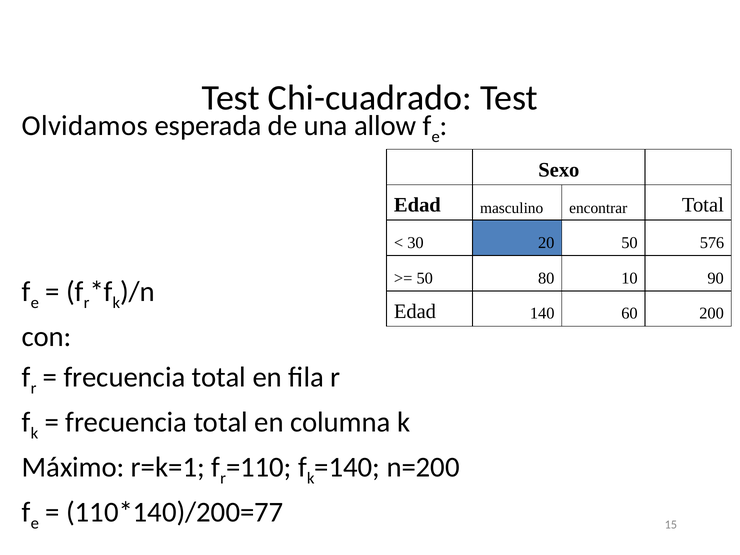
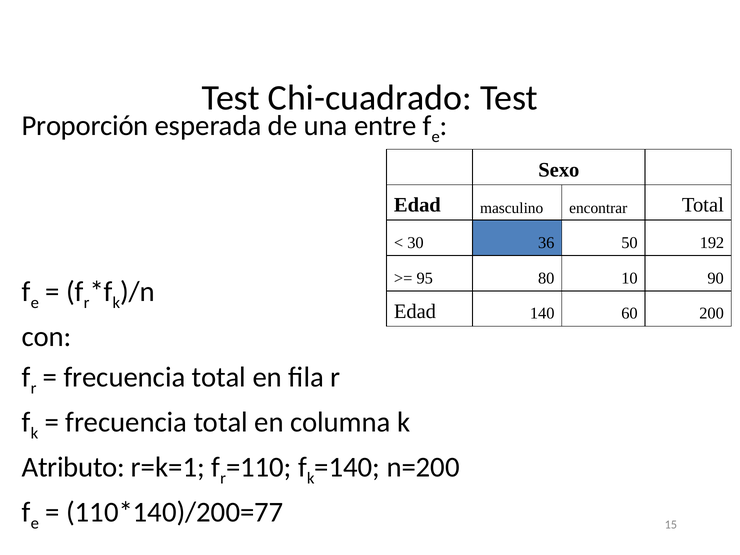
Olvidamos: Olvidamos -> Proporción
allow: allow -> entre
20: 20 -> 36
576: 576 -> 192
50 at (425, 278): 50 -> 95
Máximo: Máximo -> Atributo
